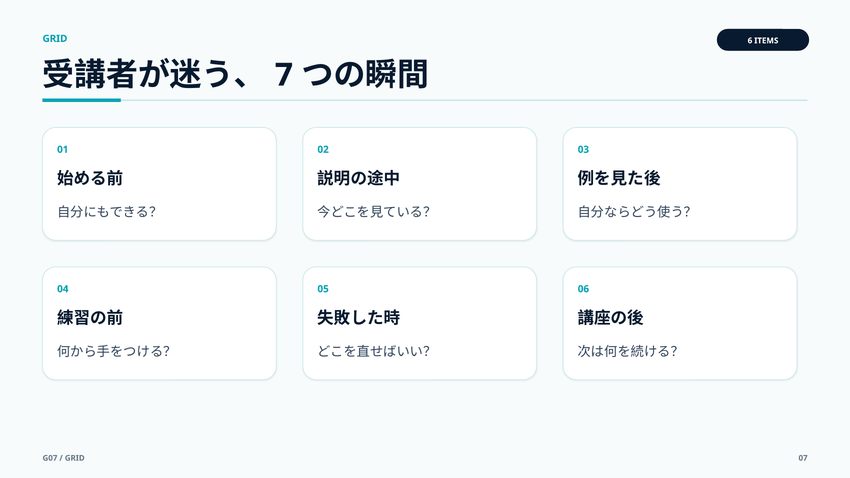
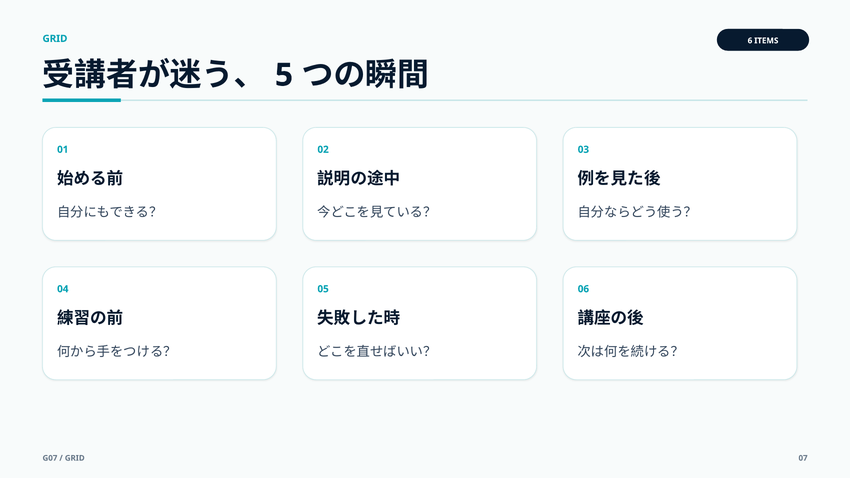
7: 7 -> 5
